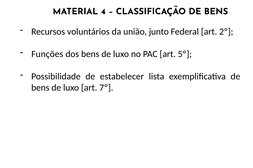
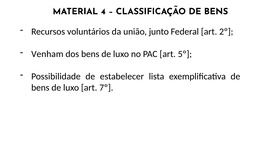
Funções: Funções -> Venham
